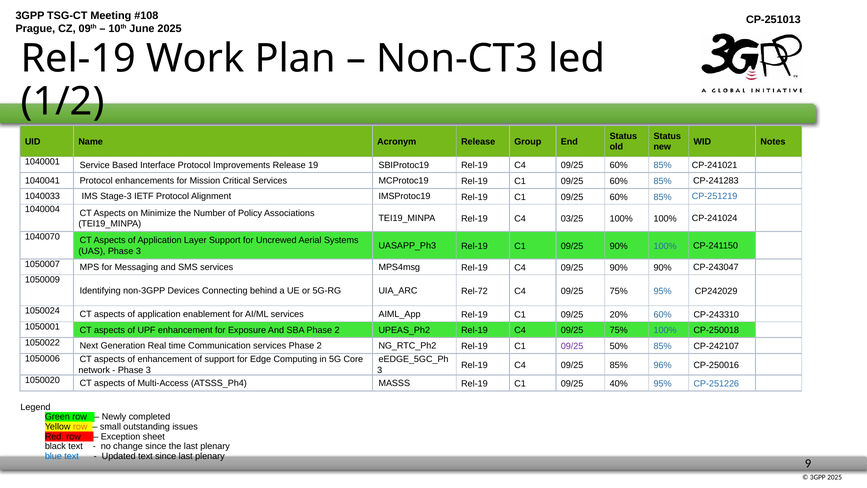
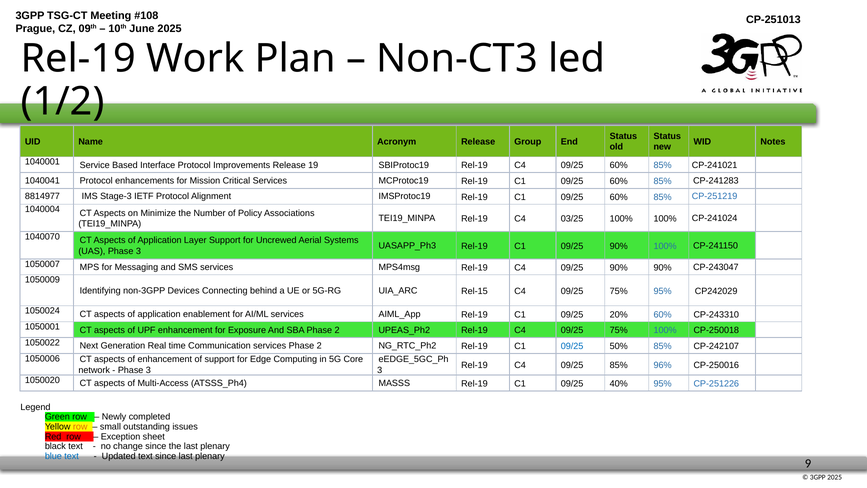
1040033: 1040033 -> 8814977
Rel-72: Rel-72 -> Rel-15
09/25 at (572, 346) colour: purple -> blue
